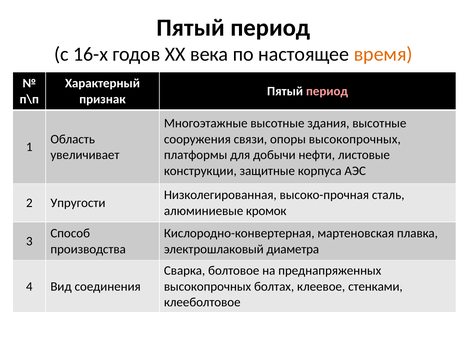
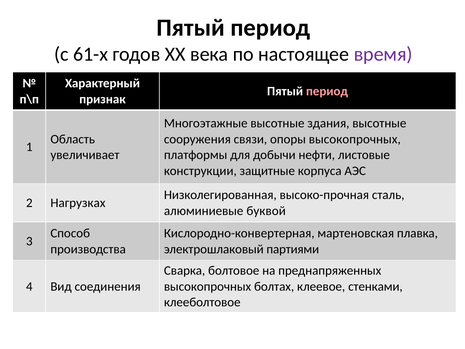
16-х: 16-х -> 61-х
время colour: orange -> purple
Упругости: Упругости -> Нагрузках
кромок: кромок -> буквой
диаметра: диаметра -> партиями
